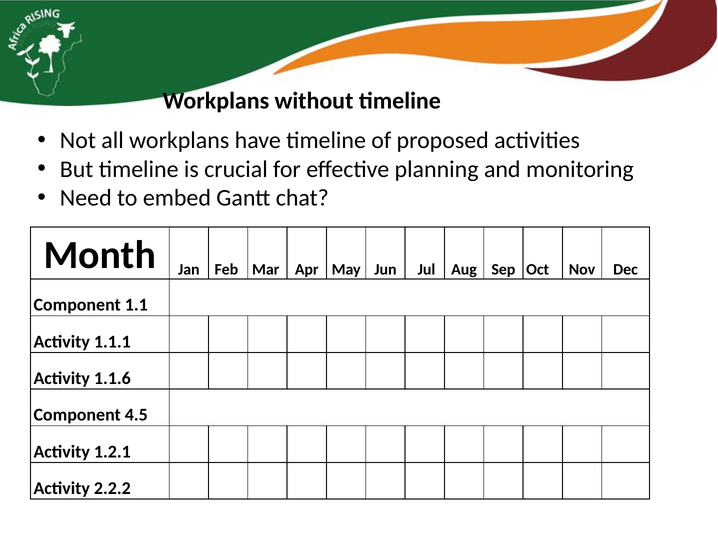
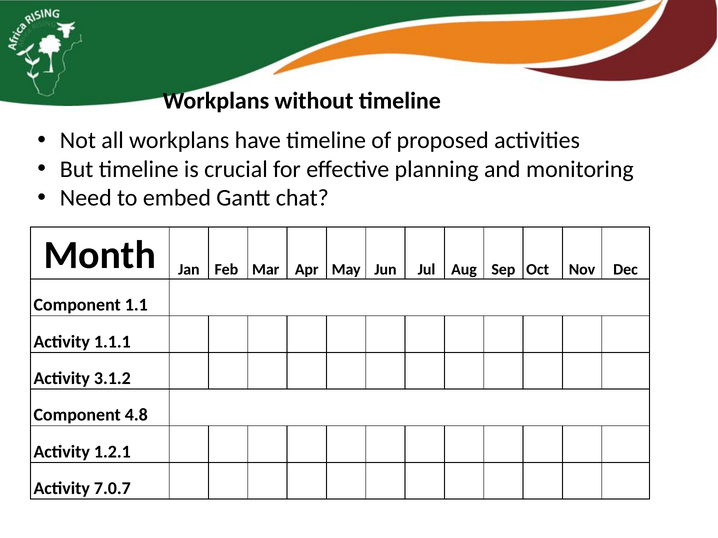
1.1.6: 1.1.6 -> 3.1.2
4.5: 4.5 -> 4.8
2.2.2: 2.2.2 -> 7.0.7
